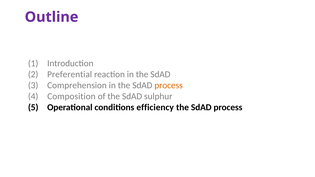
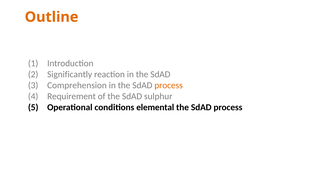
Outline colour: purple -> orange
Preferential: Preferential -> Significantly
Composition: Composition -> Requirement
efficiency: efficiency -> elemental
